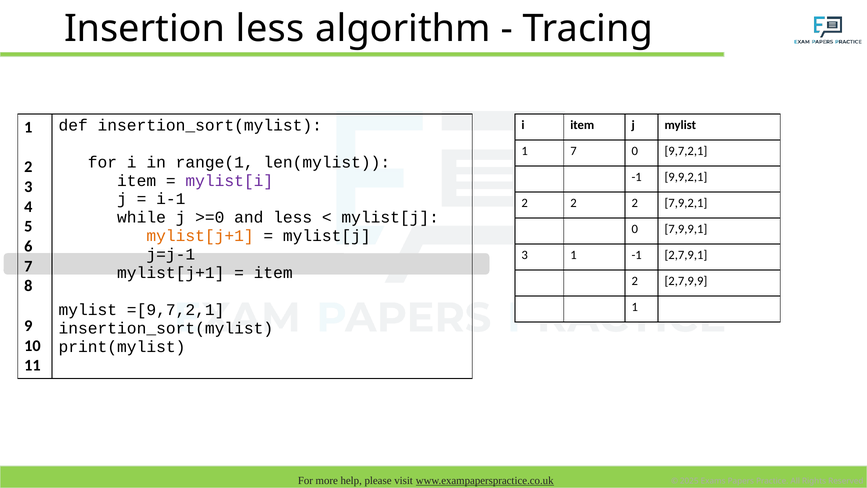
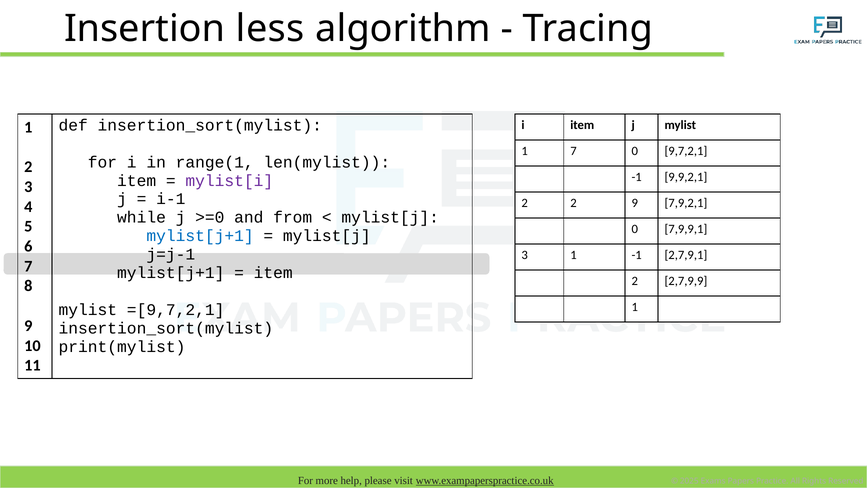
2 2 2: 2 -> 9
and less: less -> from
mylist[j+1 at (200, 236) colour: orange -> blue
